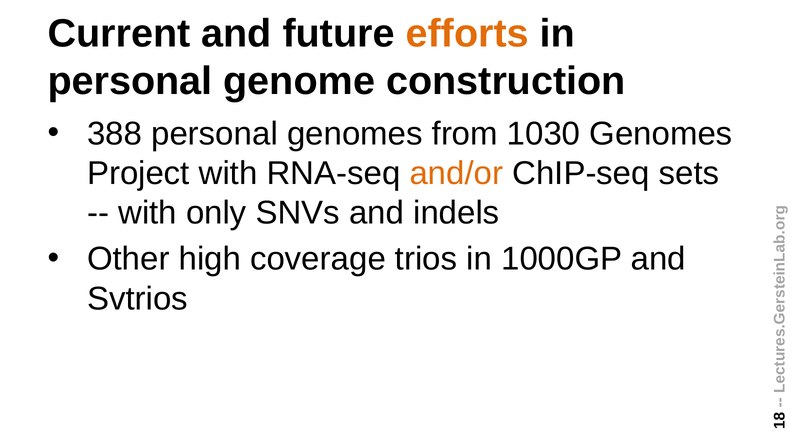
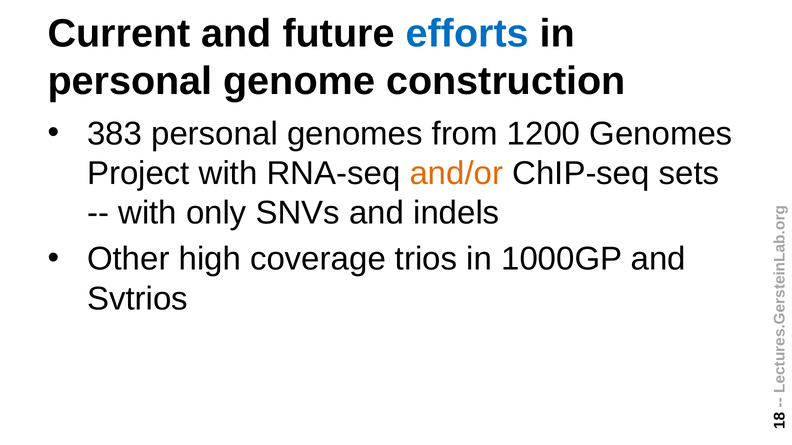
efforts colour: orange -> blue
388: 388 -> 383
1030: 1030 -> 1200
